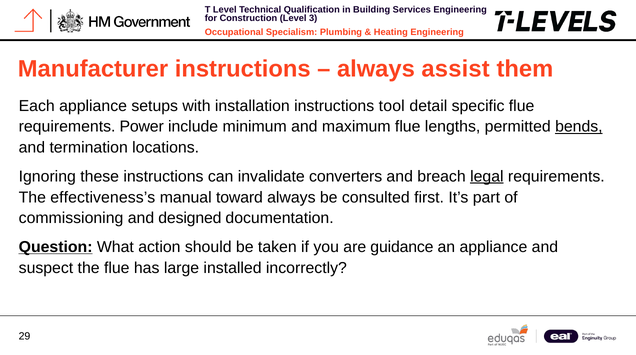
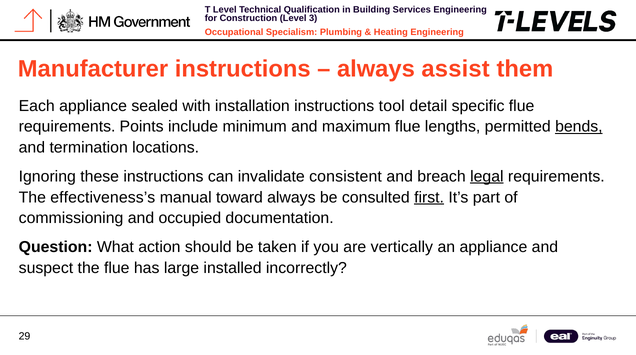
setups: setups -> sealed
Power: Power -> Points
converters: converters -> consistent
first underline: none -> present
designed: designed -> occupied
Question underline: present -> none
guidance: guidance -> vertically
